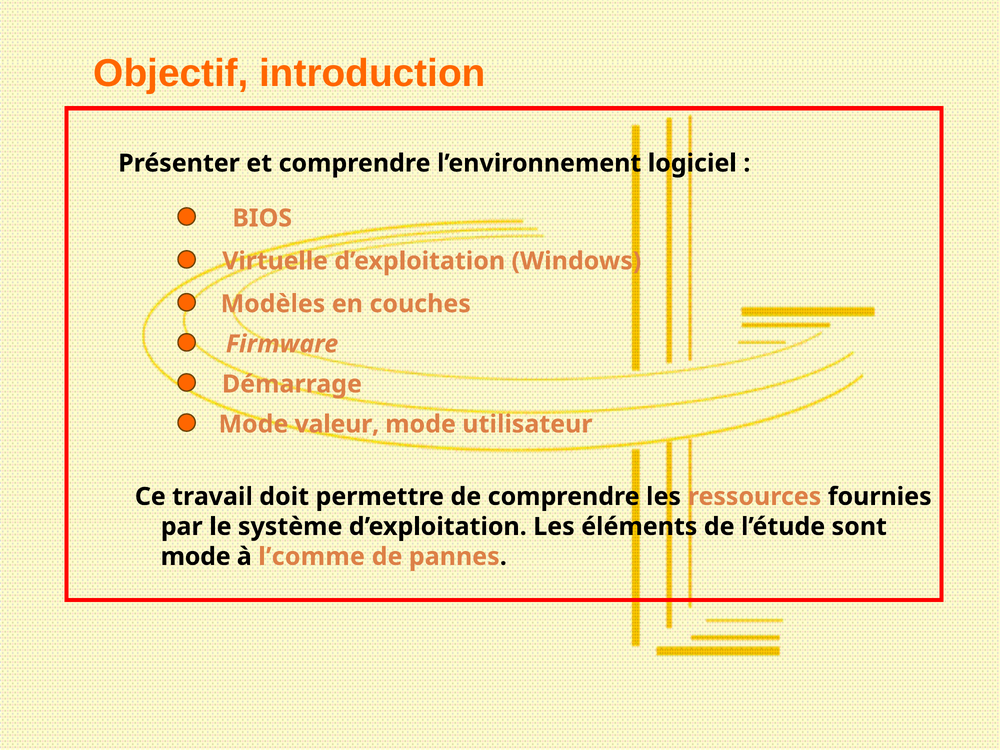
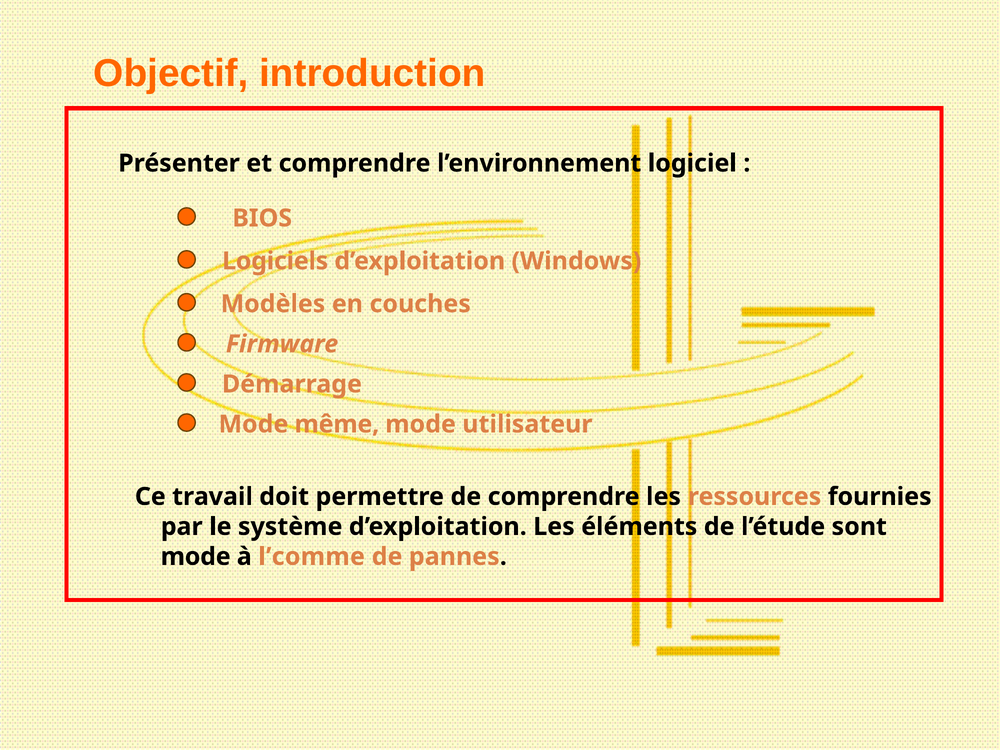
Virtuelle: Virtuelle -> Logiciels
valeur: valeur -> même
